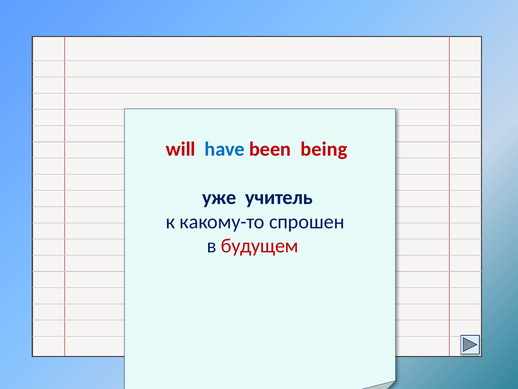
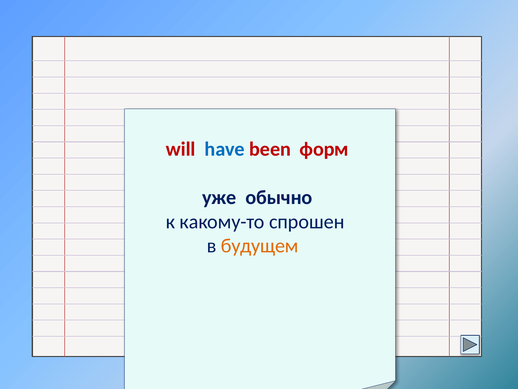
being: being -> форм
учитель: учитель -> обычно
будущем colour: red -> orange
